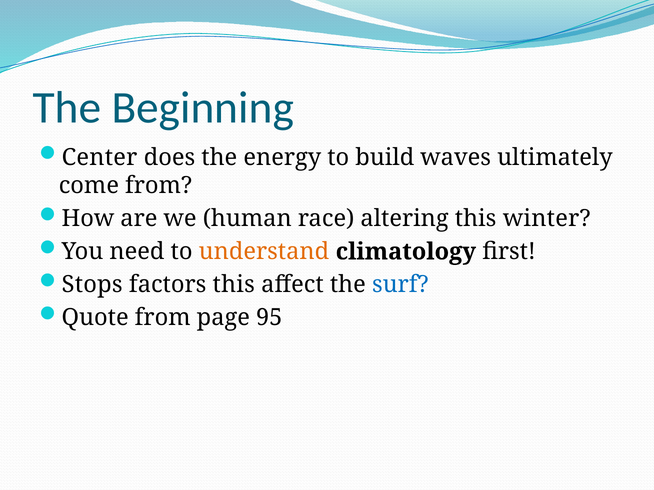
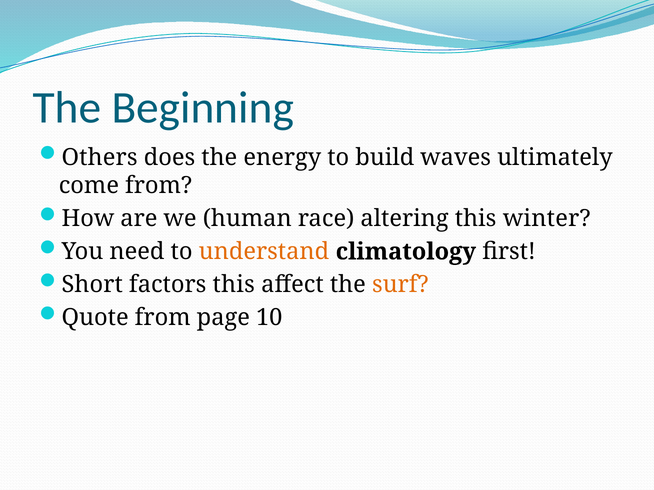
Center: Center -> Others
Stops: Stops -> Short
surf colour: blue -> orange
95: 95 -> 10
